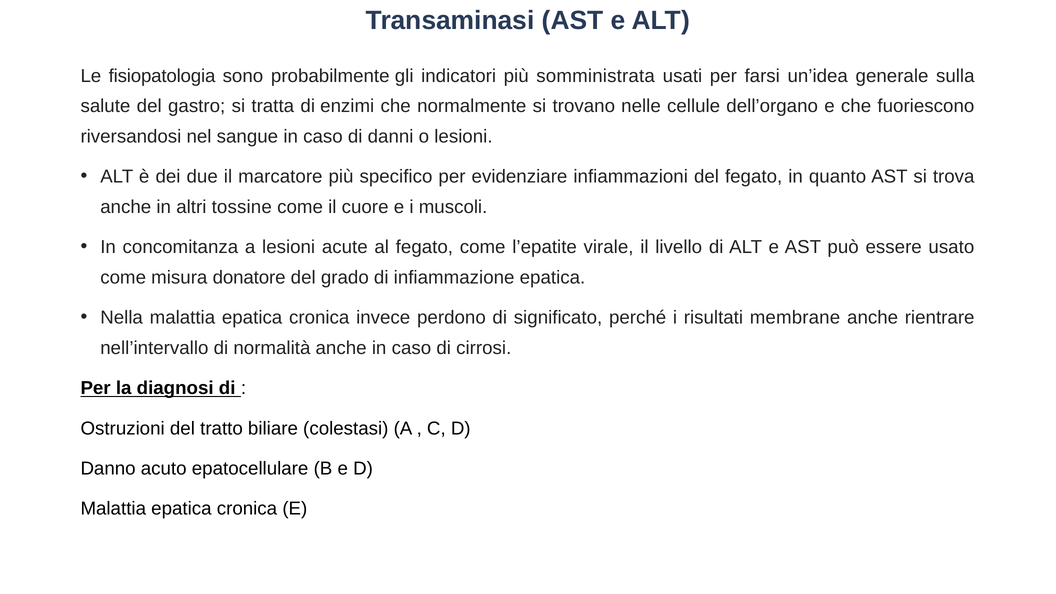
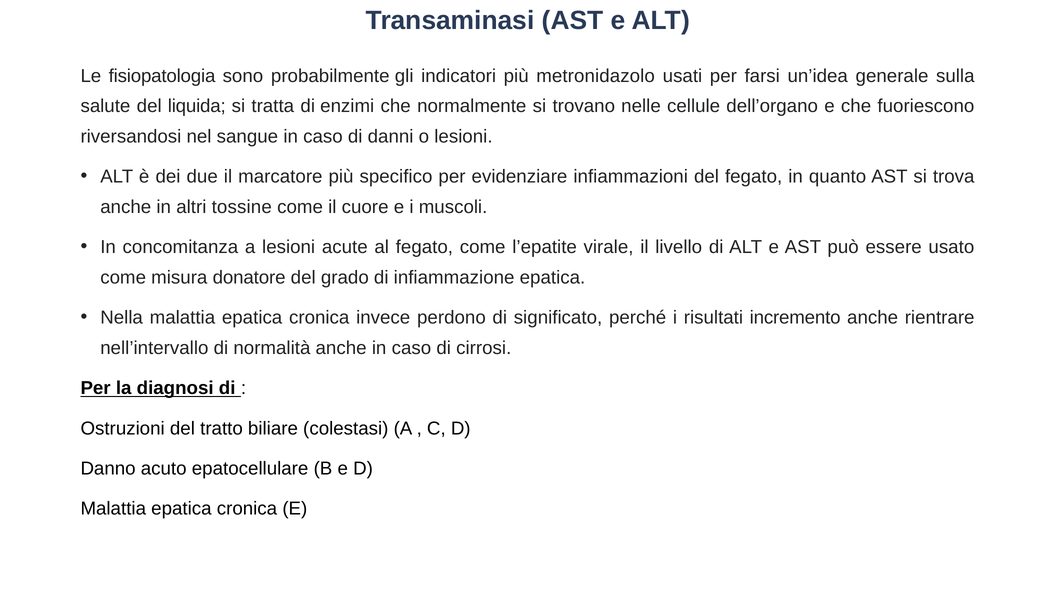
somministrata: somministrata -> metronidazolo
gastro: gastro -> liquida
membrane: membrane -> incremento
